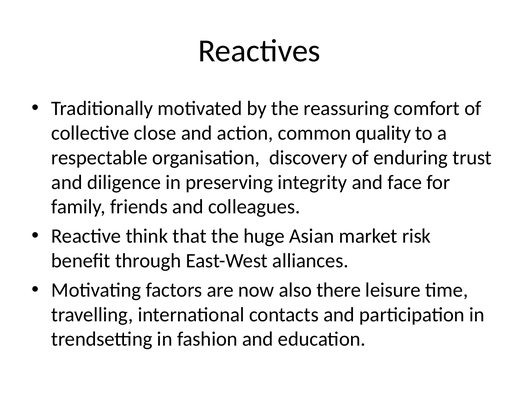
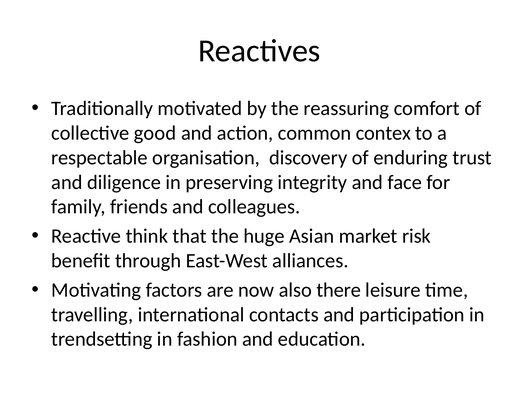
close: close -> good
quality: quality -> contex
